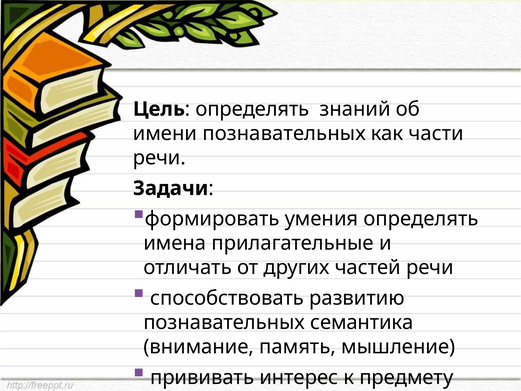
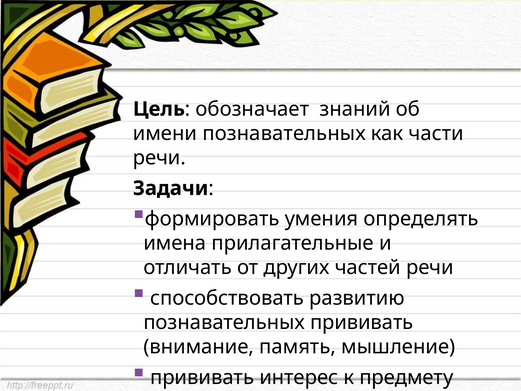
определять at (252, 109): определять -> обозначает
познавательных семантика: семантика -> прививать
